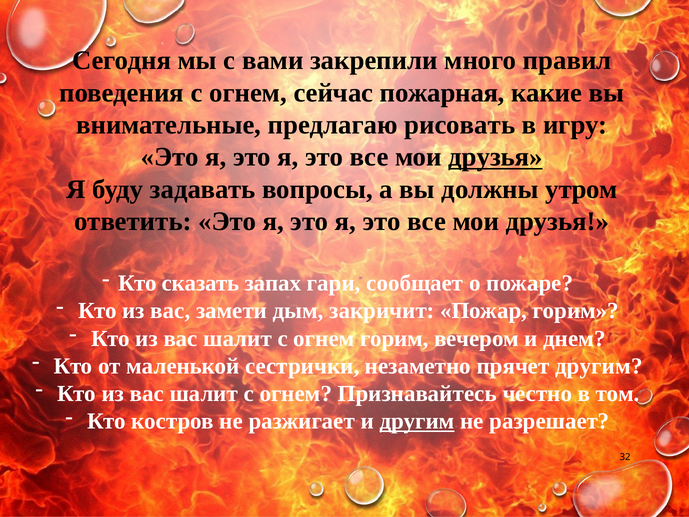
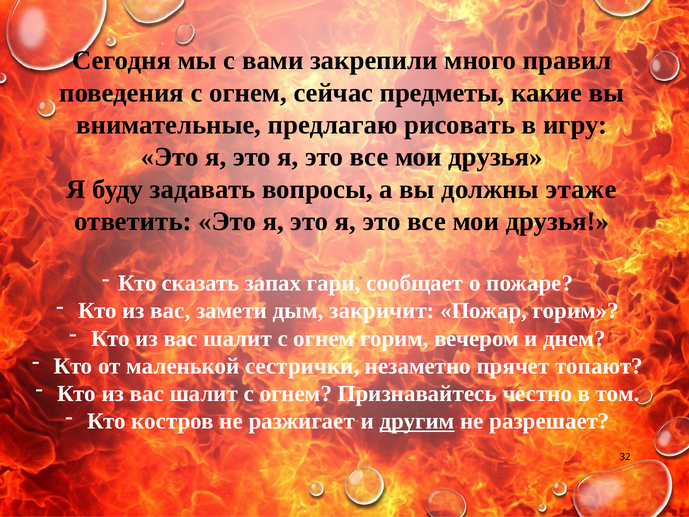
пожарная: пожарная -> предметы
друзья at (496, 157) underline: present -> none
утром: утром -> этаже
прячет другим: другим -> топают
